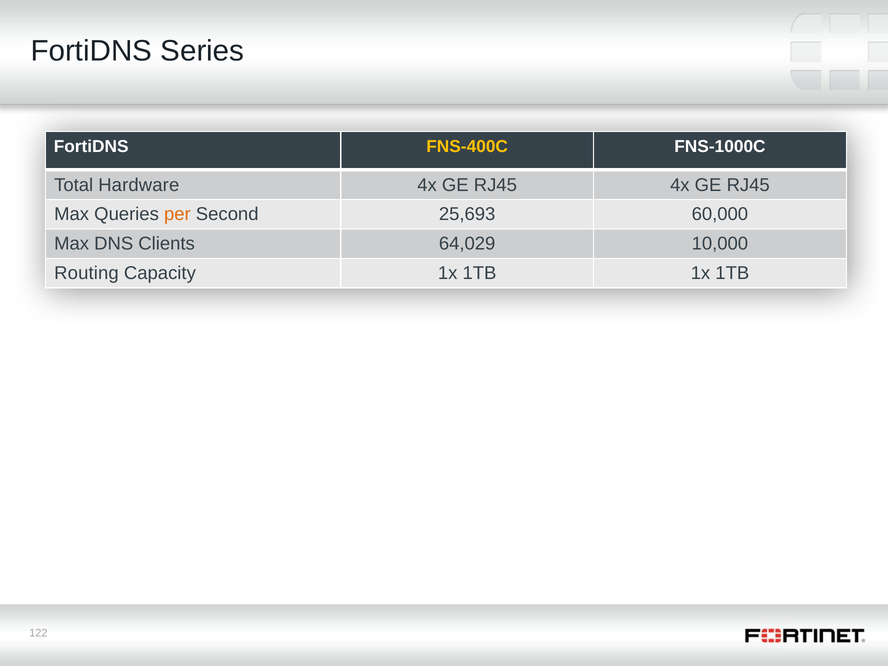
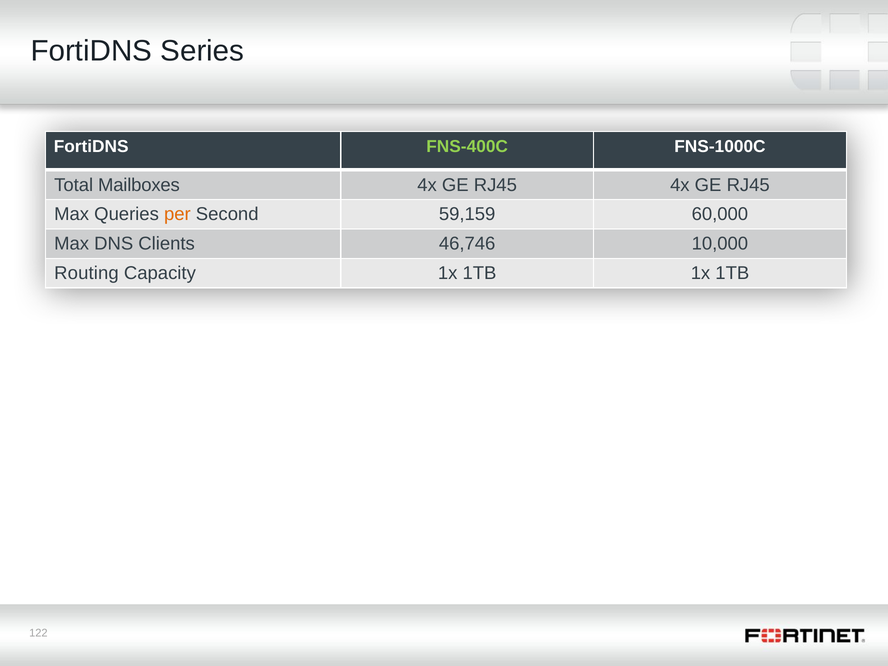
FNS-400C colour: yellow -> light green
Hardware: Hardware -> Mailboxes
25,693: 25,693 -> 59,159
64,029: 64,029 -> 46,746
